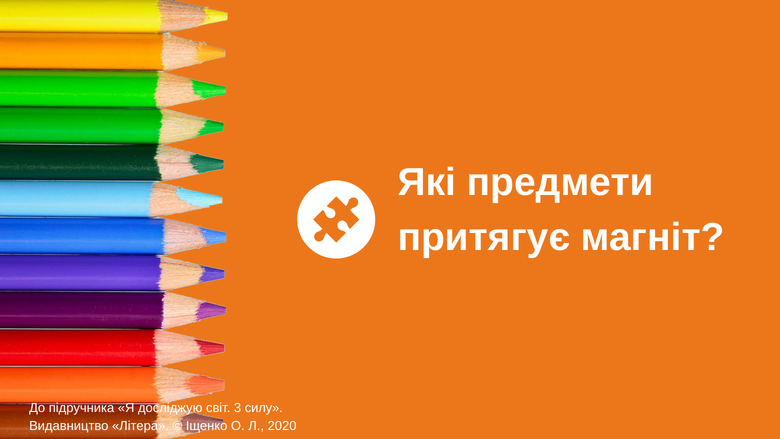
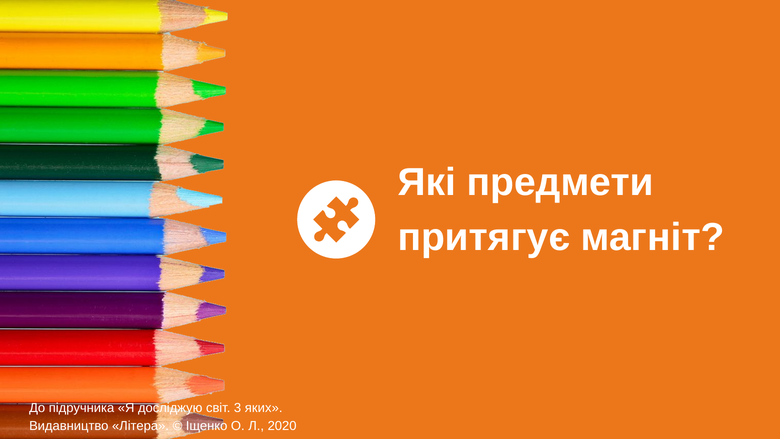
силу: силу -> яких
